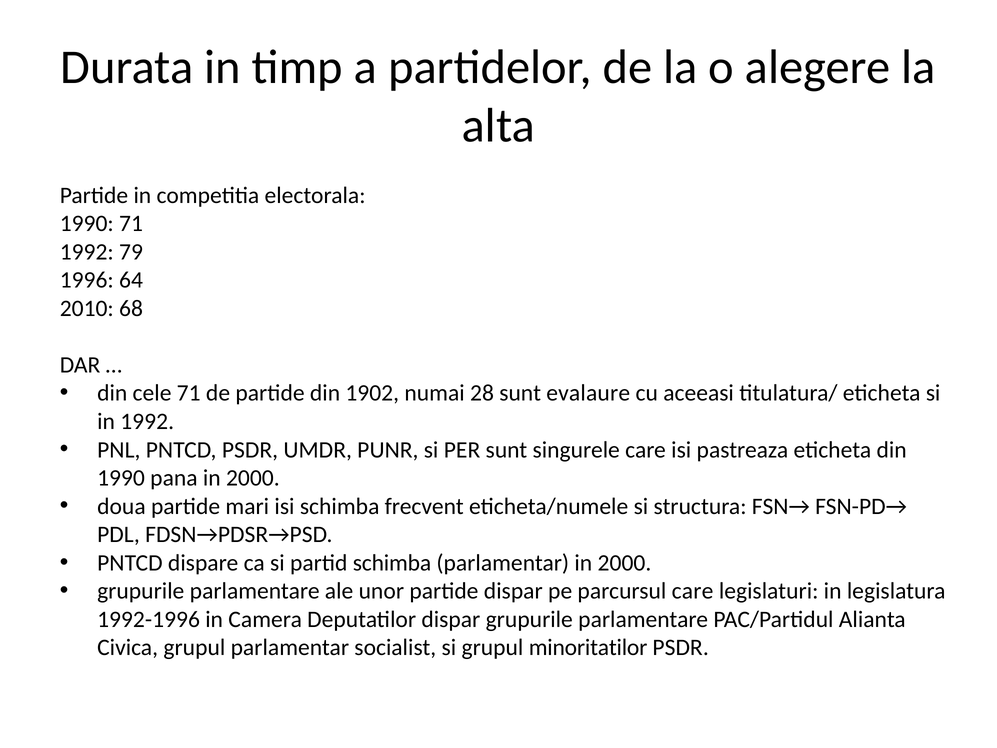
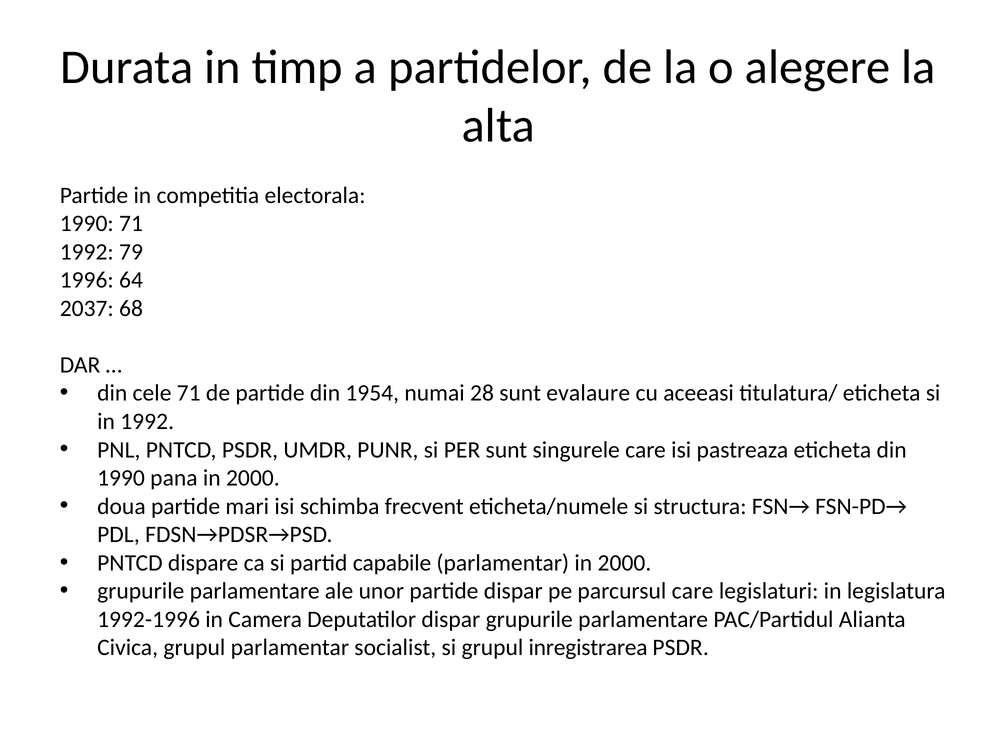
2010: 2010 -> 2037
1902: 1902 -> 1954
partid schimba: schimba -> capabile
minoritatilor: minoritatilor -> inregistrarea
